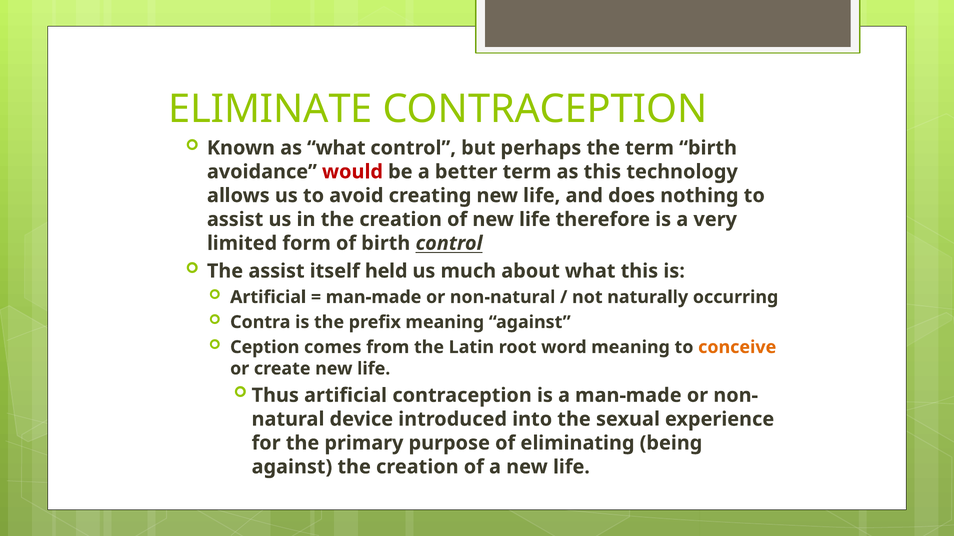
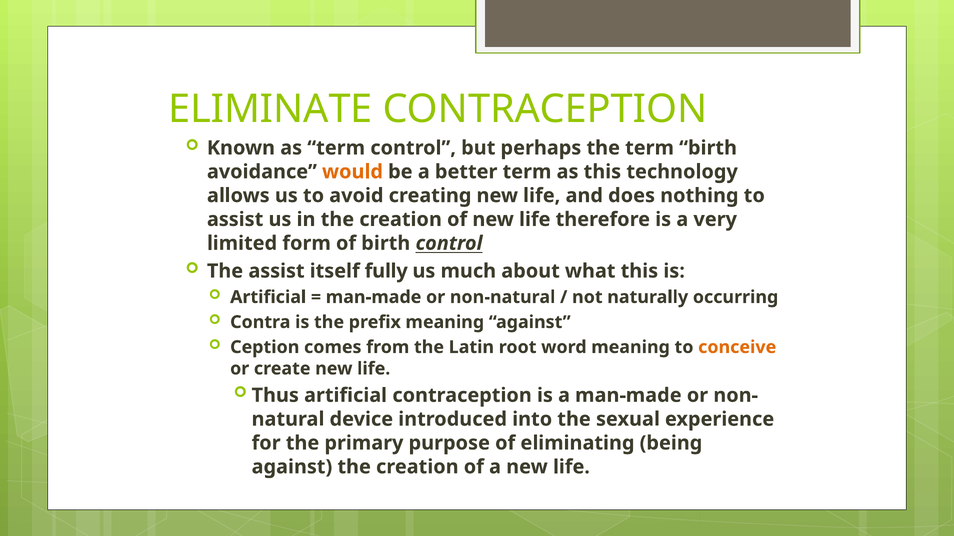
as what: what -> term
would colour: red -> orange
held: held -> fully
